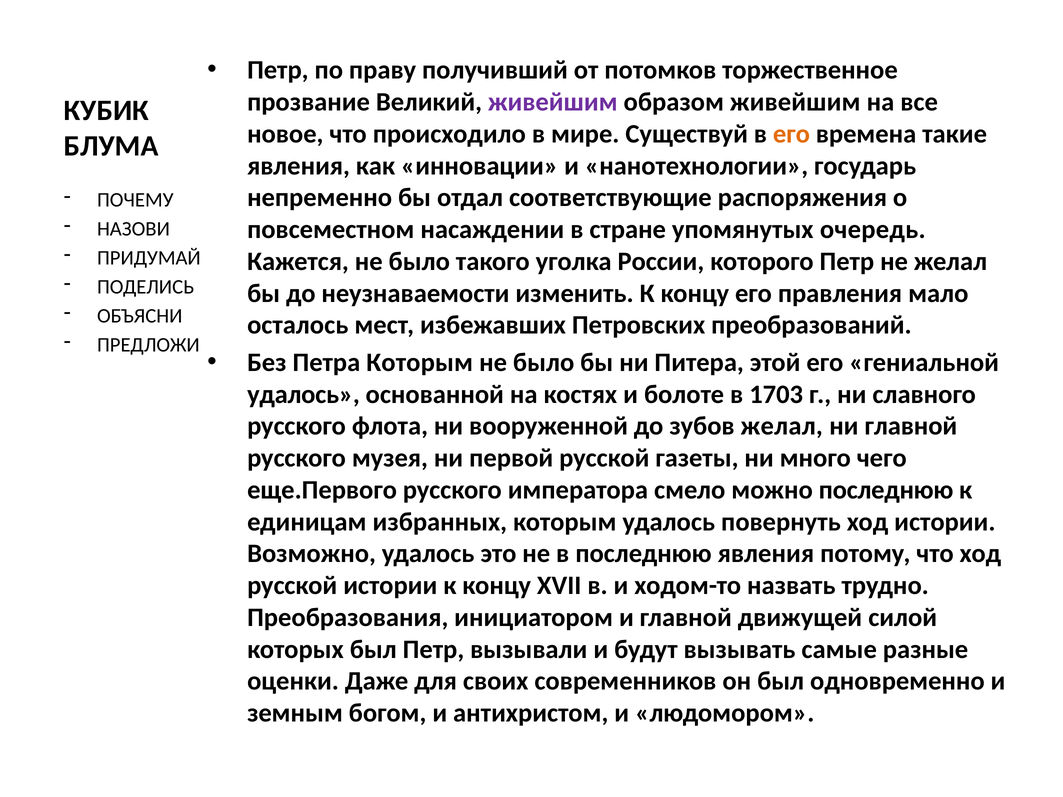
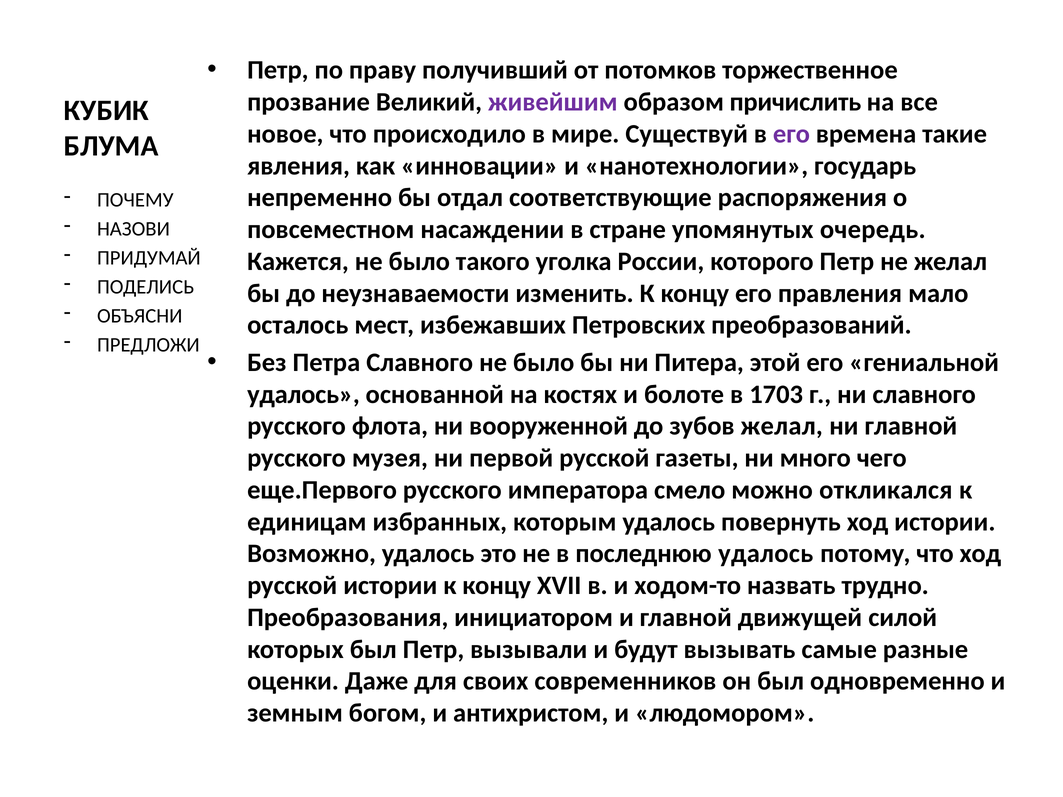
образом живейшим: живейшим -> причислить
его at (791, 134) colour: orange -> purple
Петра Которым: Которым -> Славного
можно последнюю: последнюю -> откликался
последнюю явления: явления -> удалось
